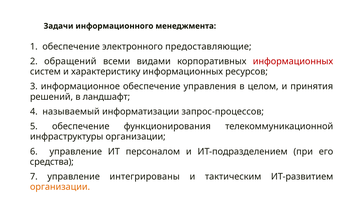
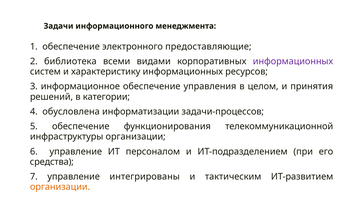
обращений: обращений -> библиотека
информационных at (293, 61) colour: red -> purple
ландшафт: ландшафт -> категории
называемый: называемый -> обусловлена
запрос-процессов: запрос-процессов -> задачи-процессов
